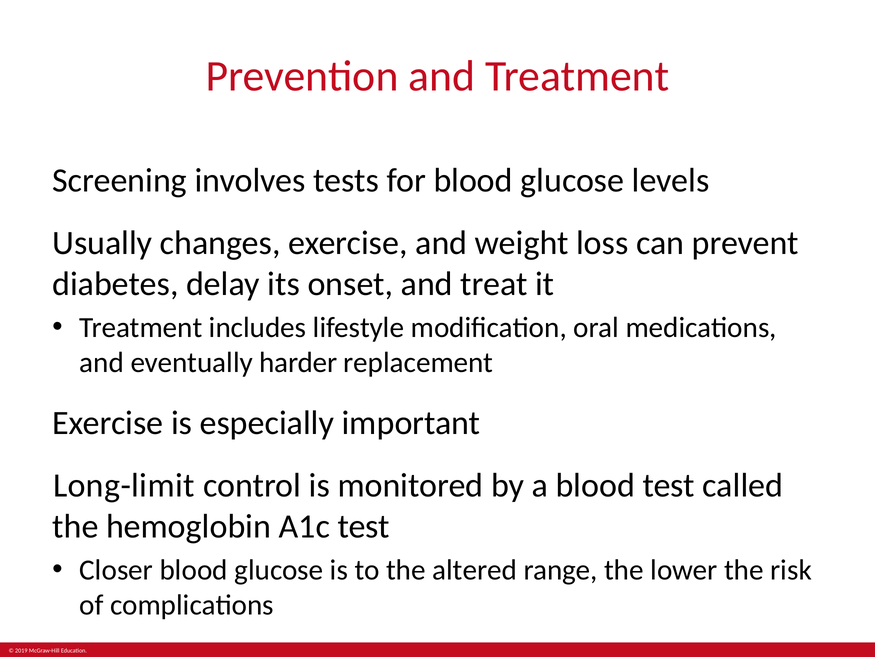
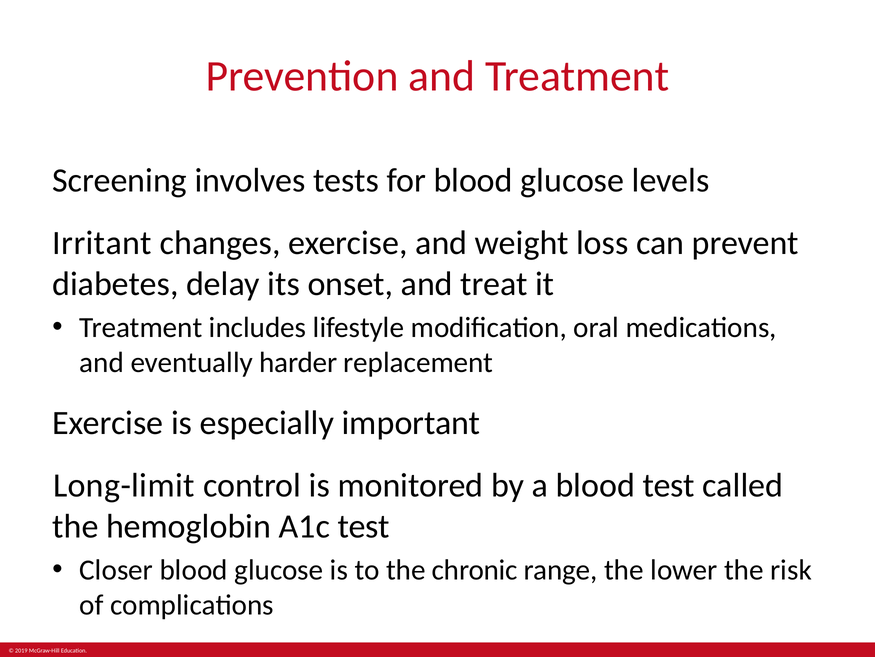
Usually: Usually -> Irritant
altered: altered -> chronic
